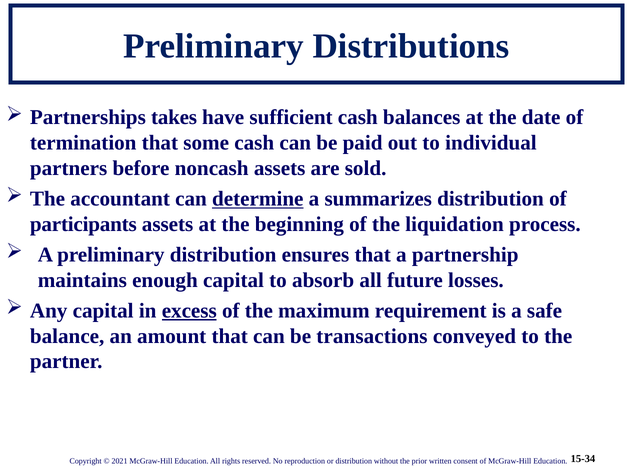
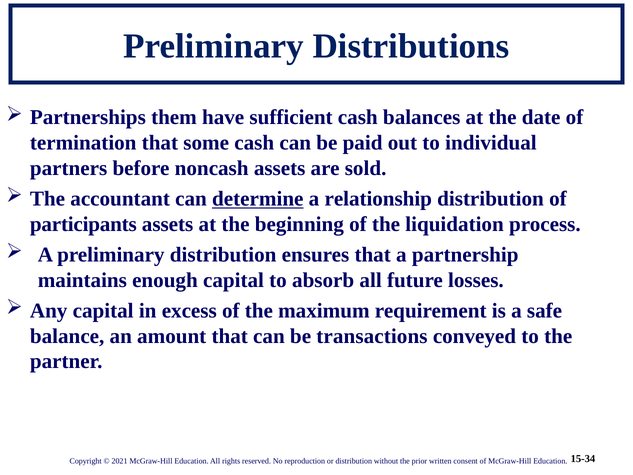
takes: takes -> them
summarizes: summarizes -> relationship
excess underline: present -> none
